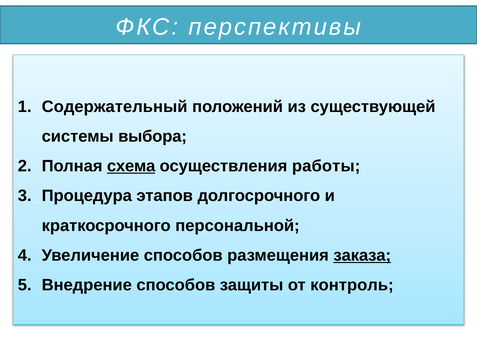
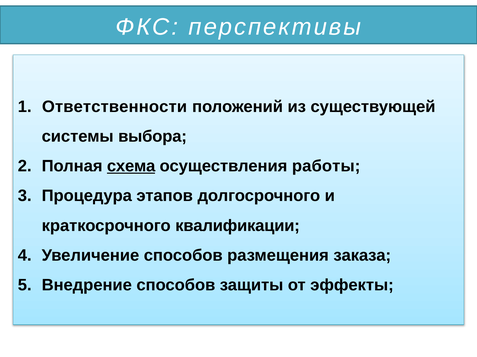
Содержательный: Содержательный -> Ответственности
персональной: персональной -> квалификации
заказа underline: present -> none
контроль: контроль -> эффекты
